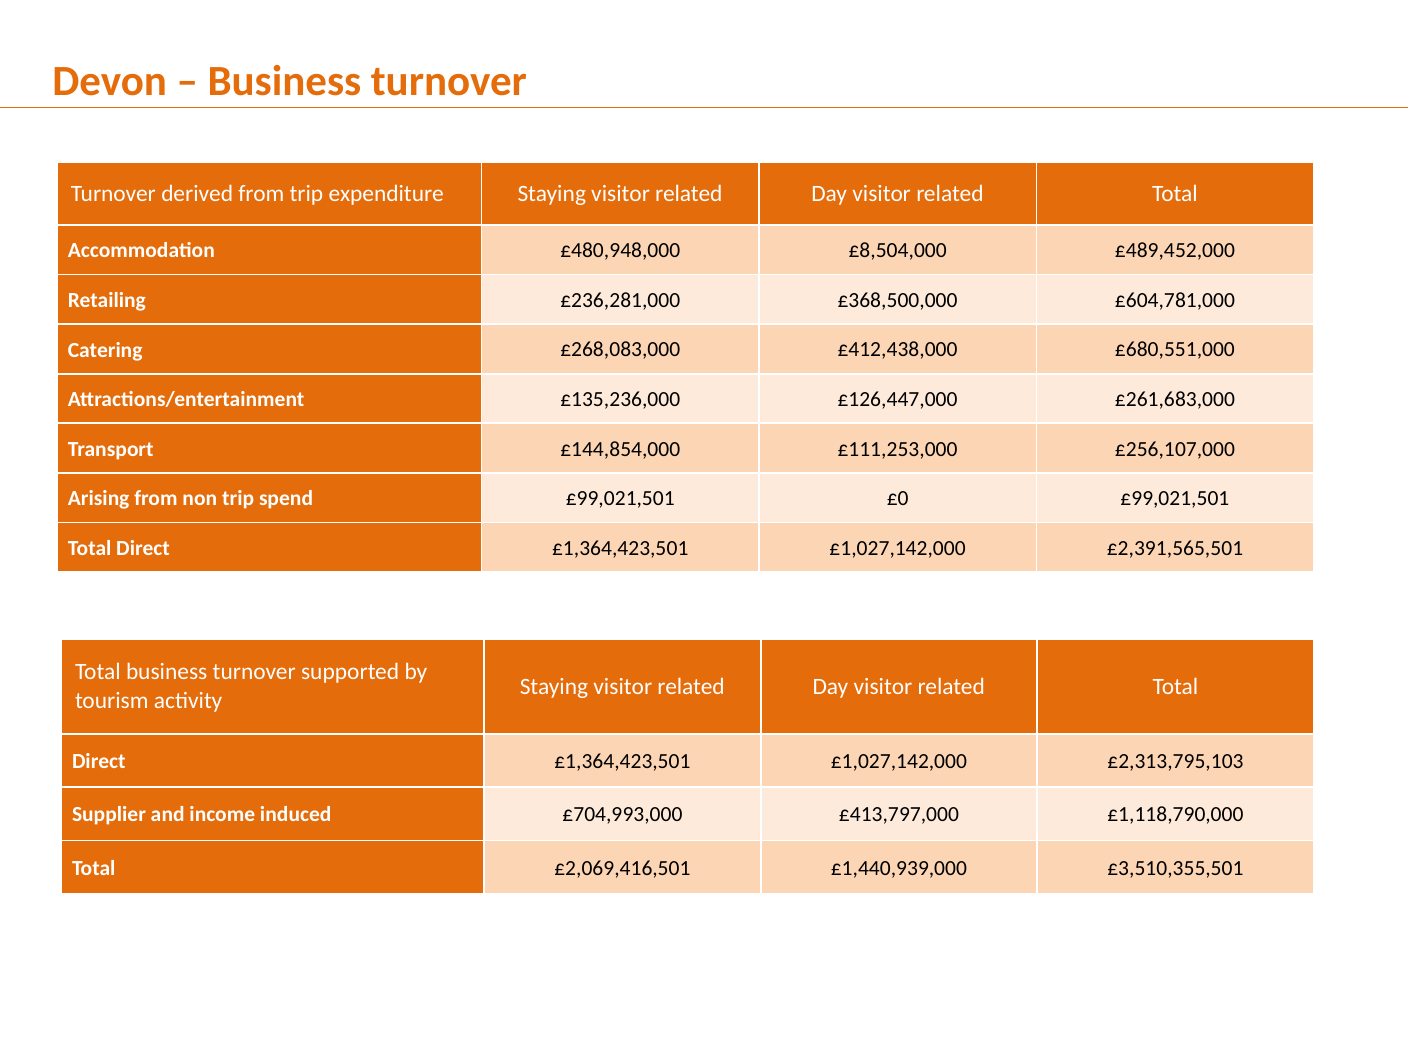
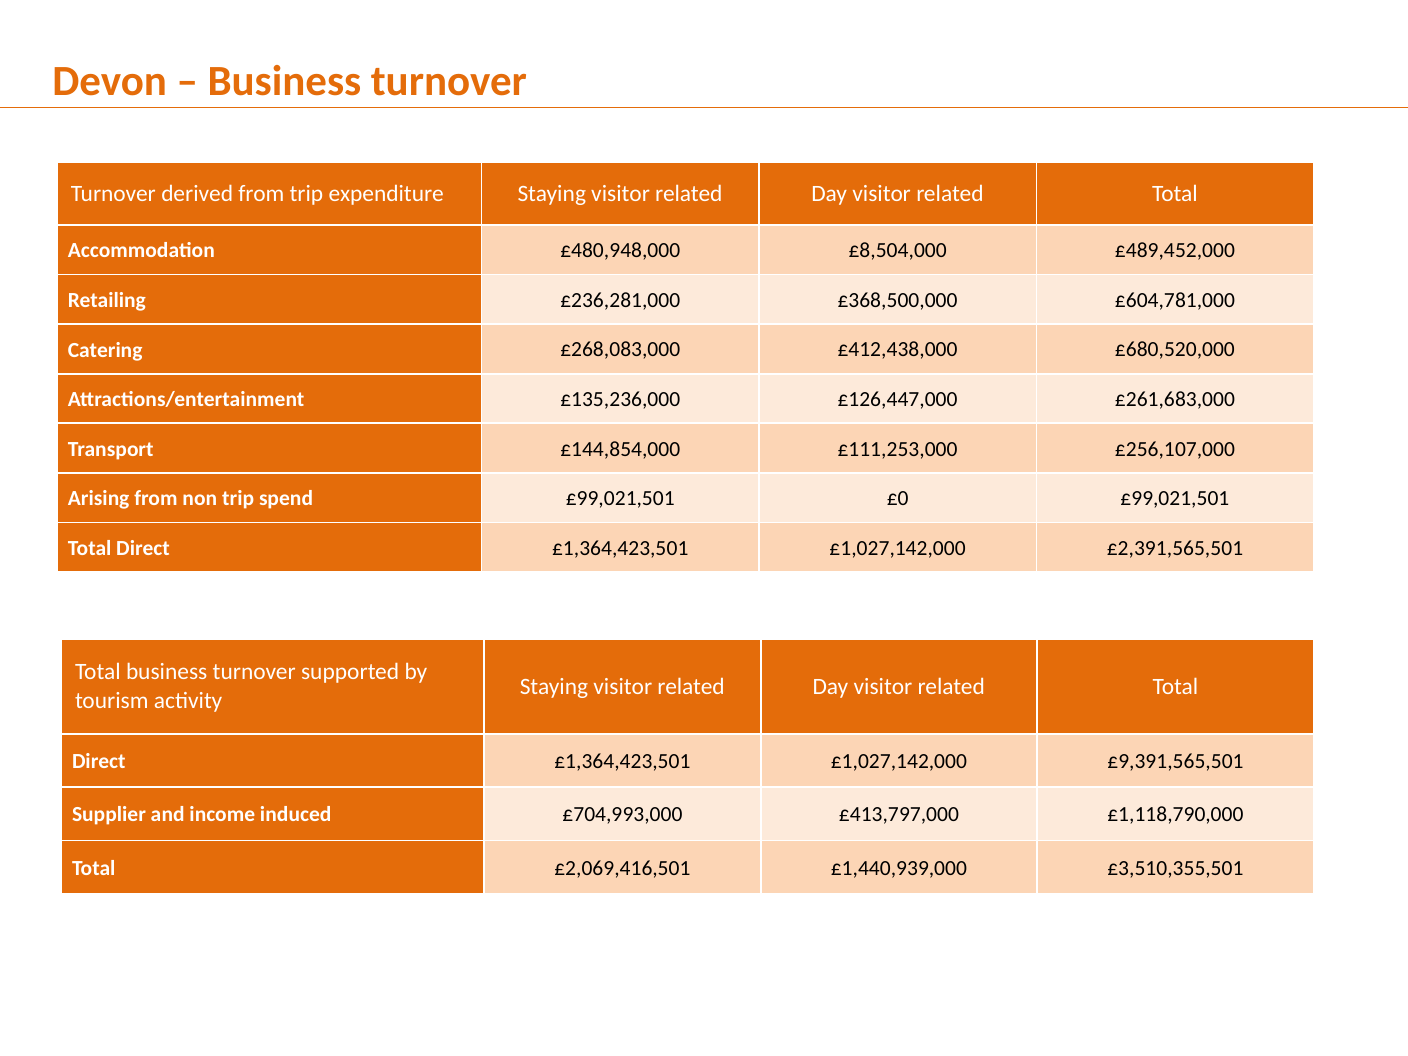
£680,551,000: £680,551,000 -> £680,520,000
£2,313,795,103: £2,313,795,103 -> £9,391,565,501
